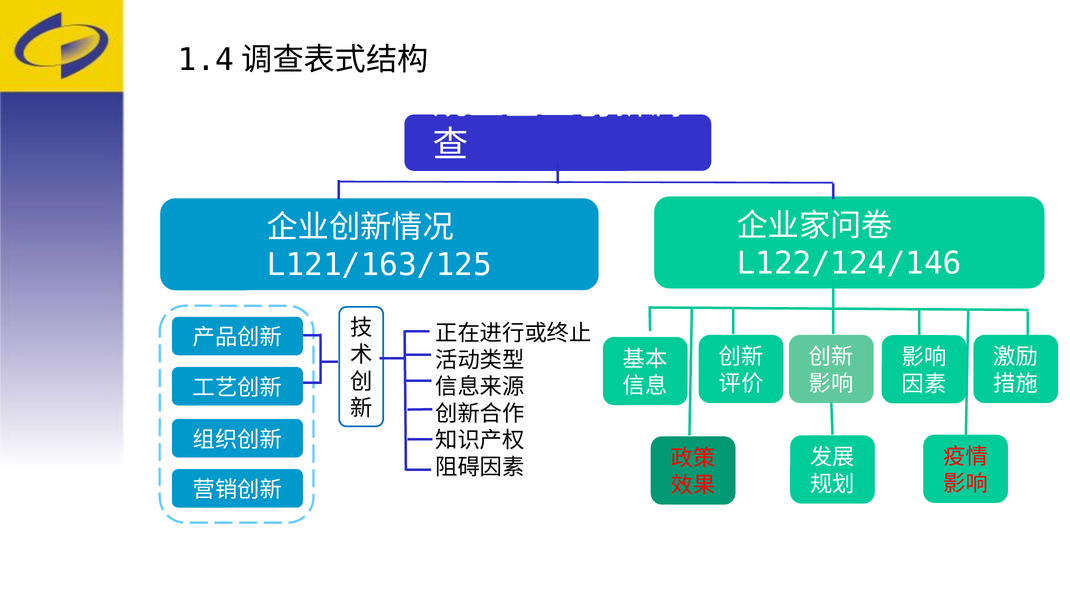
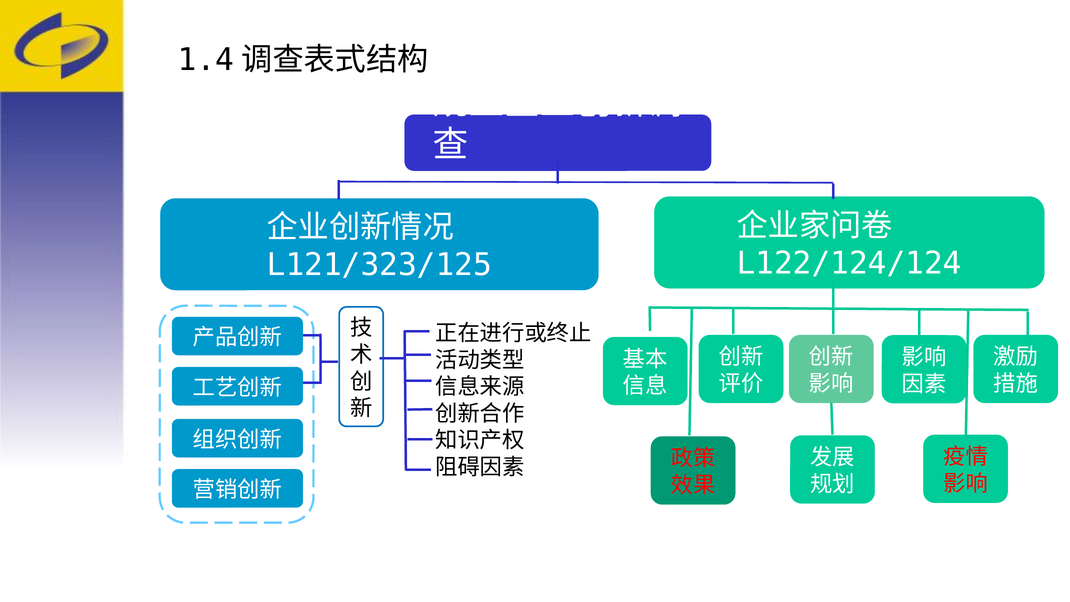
L122/124/146: L122/124/146 -> L122/124/124
L121/163/125: L121/163/125 -> L121/323/125
